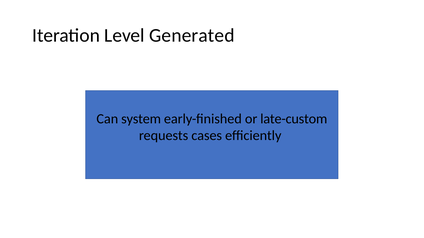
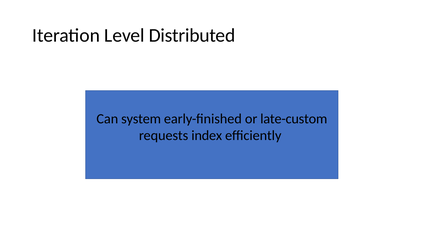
Generated: Generated -> Distributed
cases: cases -> index
